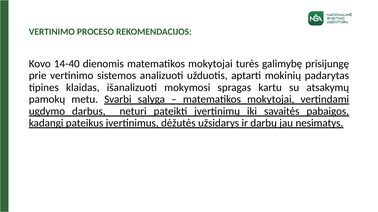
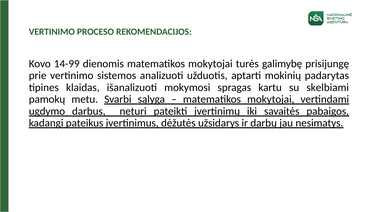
14-40: 14-40 -> 14-99
atsakymų: atsakymų -> skelbiami
